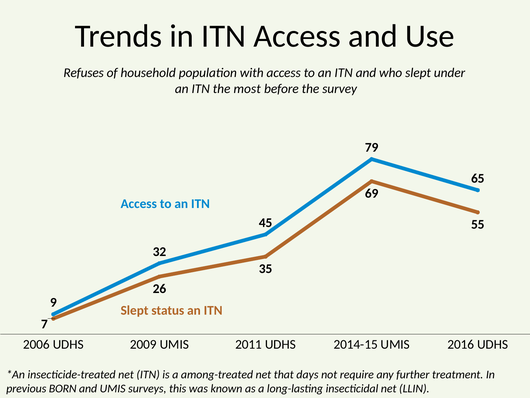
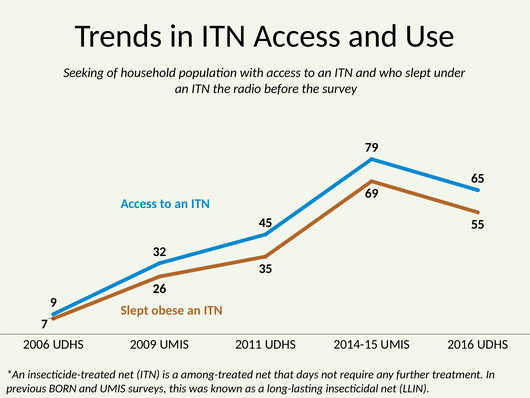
Refuses: Refuses -> Seeking
most: most -> radio
status: status -> obese
